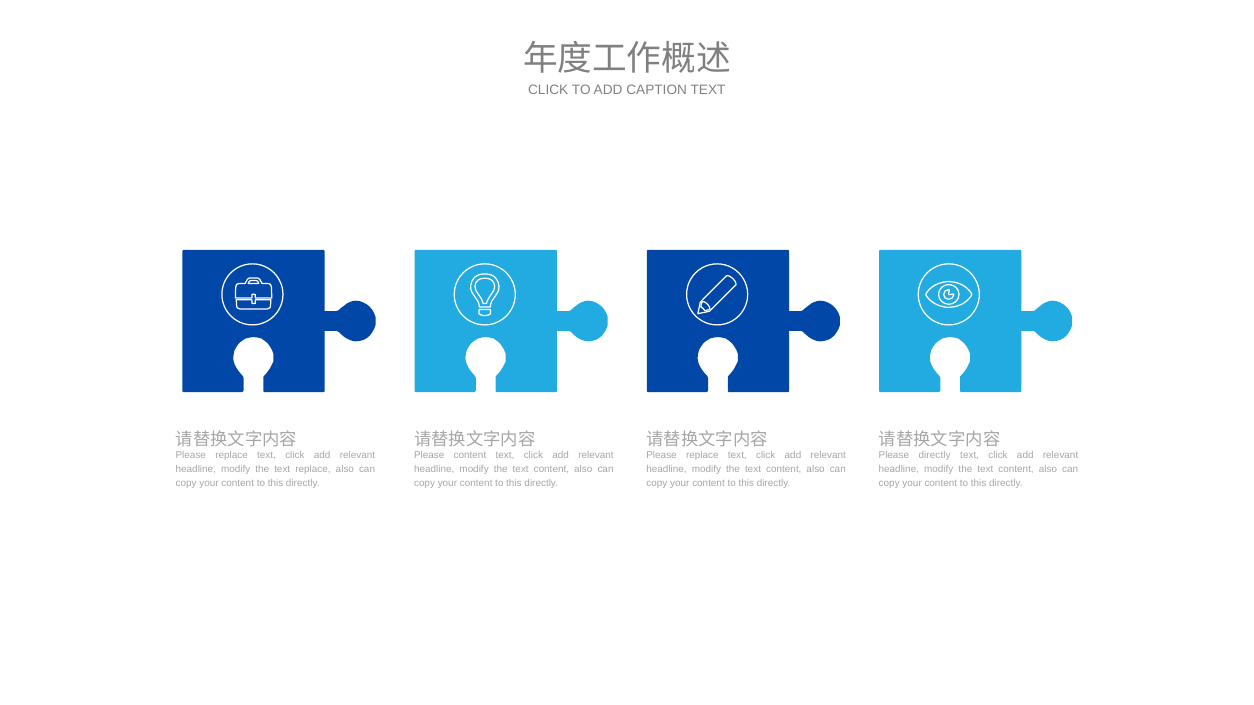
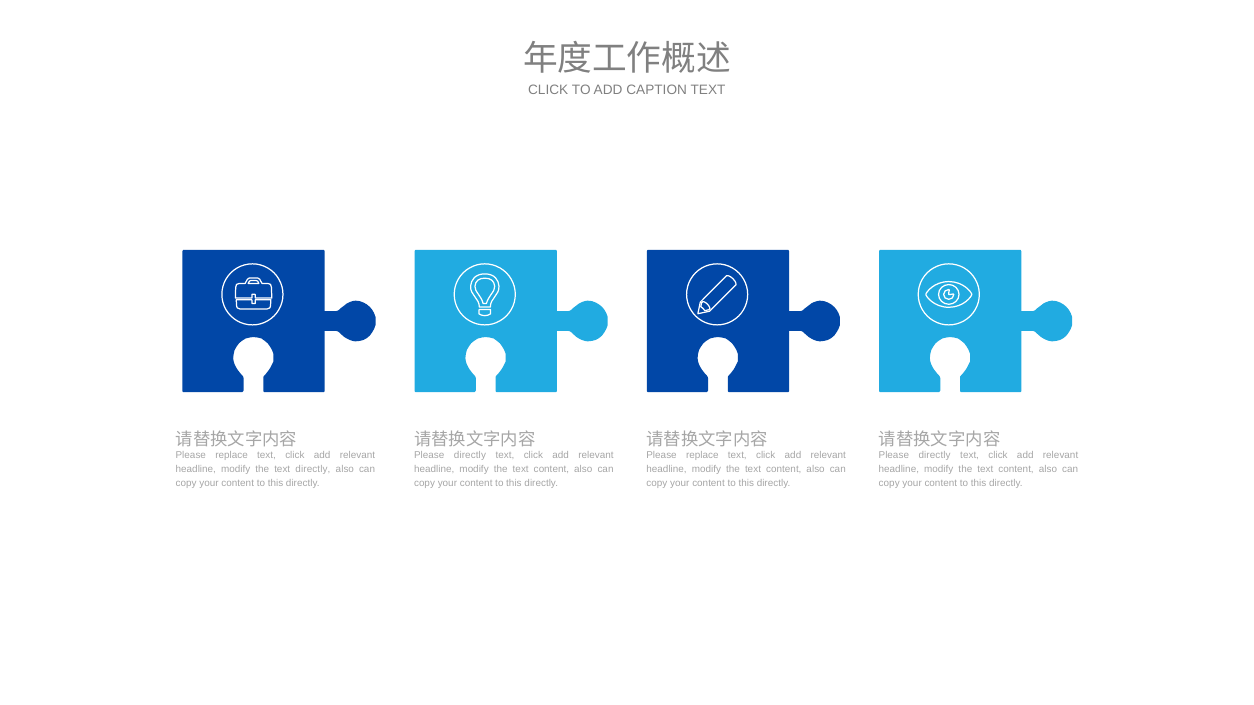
content at (470, 455): content -> directly
text replace: replace -> directly
